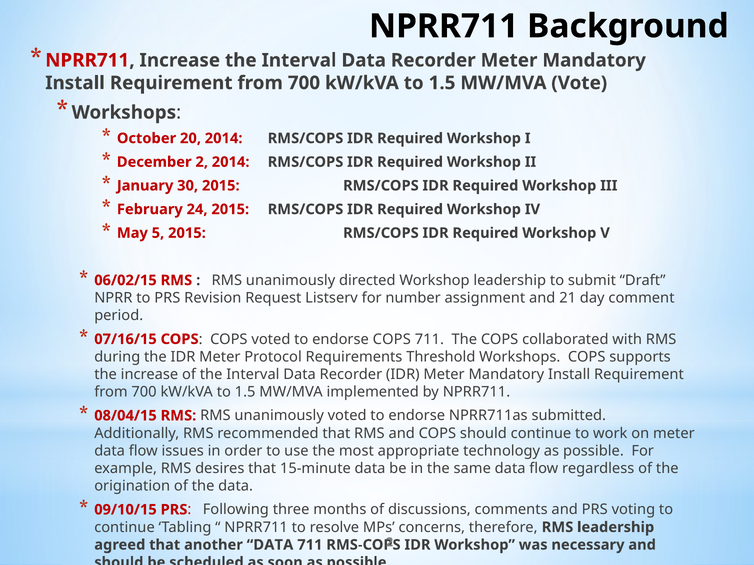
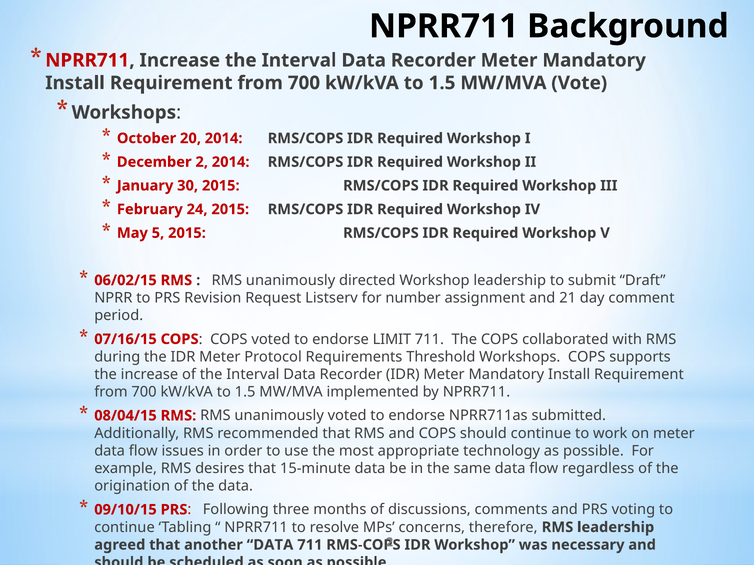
endorse COPS: COPS -> LIMIT
